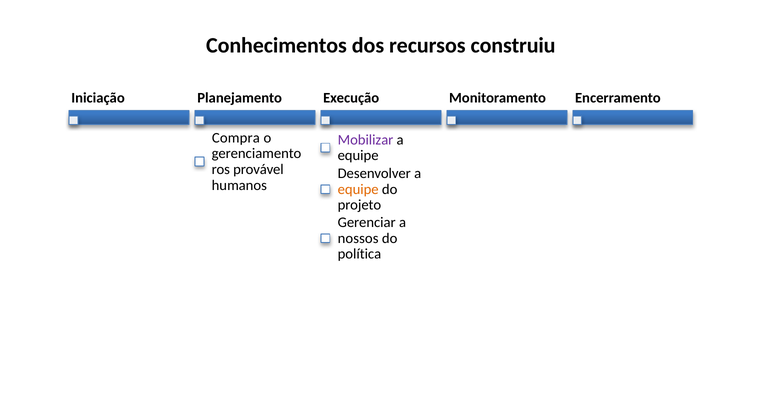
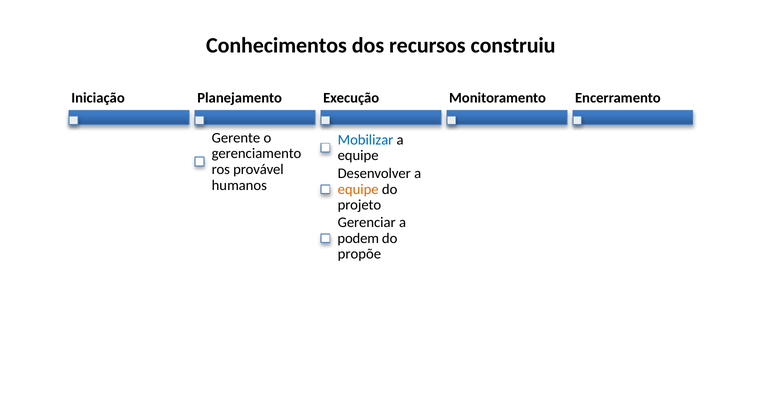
Compra: Compra -> Gerente
Mobilizar colour: purple -> blue
nossos: nossos -> podem
política: política -> propõe
